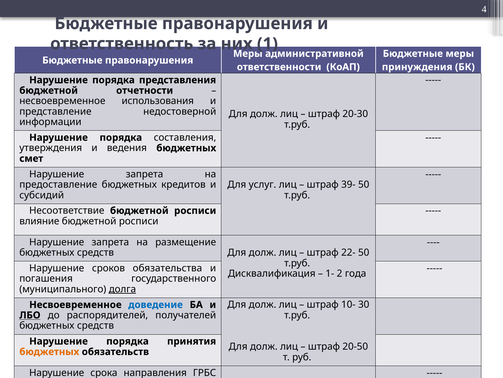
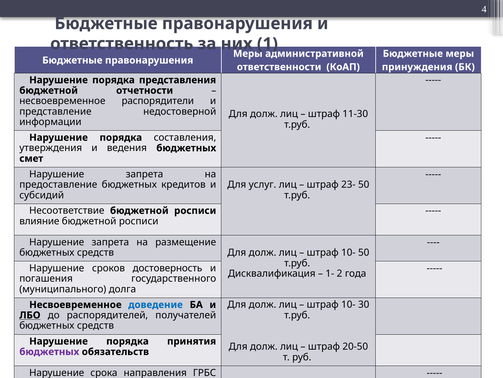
использования: использования -> распорядители
20-30: 20-30 -> 11-30
39-: 39- -> 23-
22- at (348, 252): 22- -> 10-
обязательства: обязательства -> достоверность
долга underline: present -> none
бюджетных at (49, 351) colour: orange -> purple
